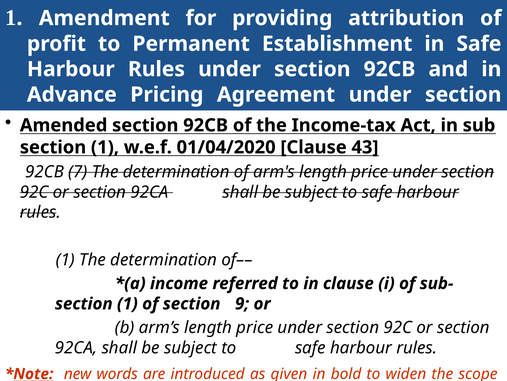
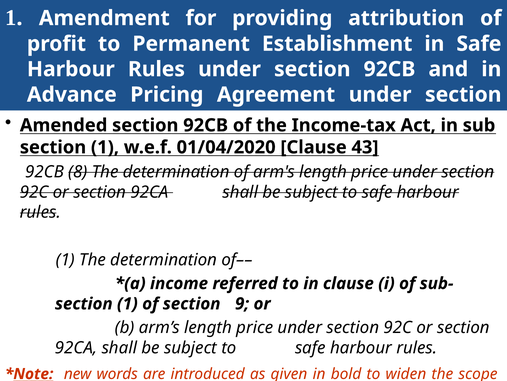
7: 7 -> 8
